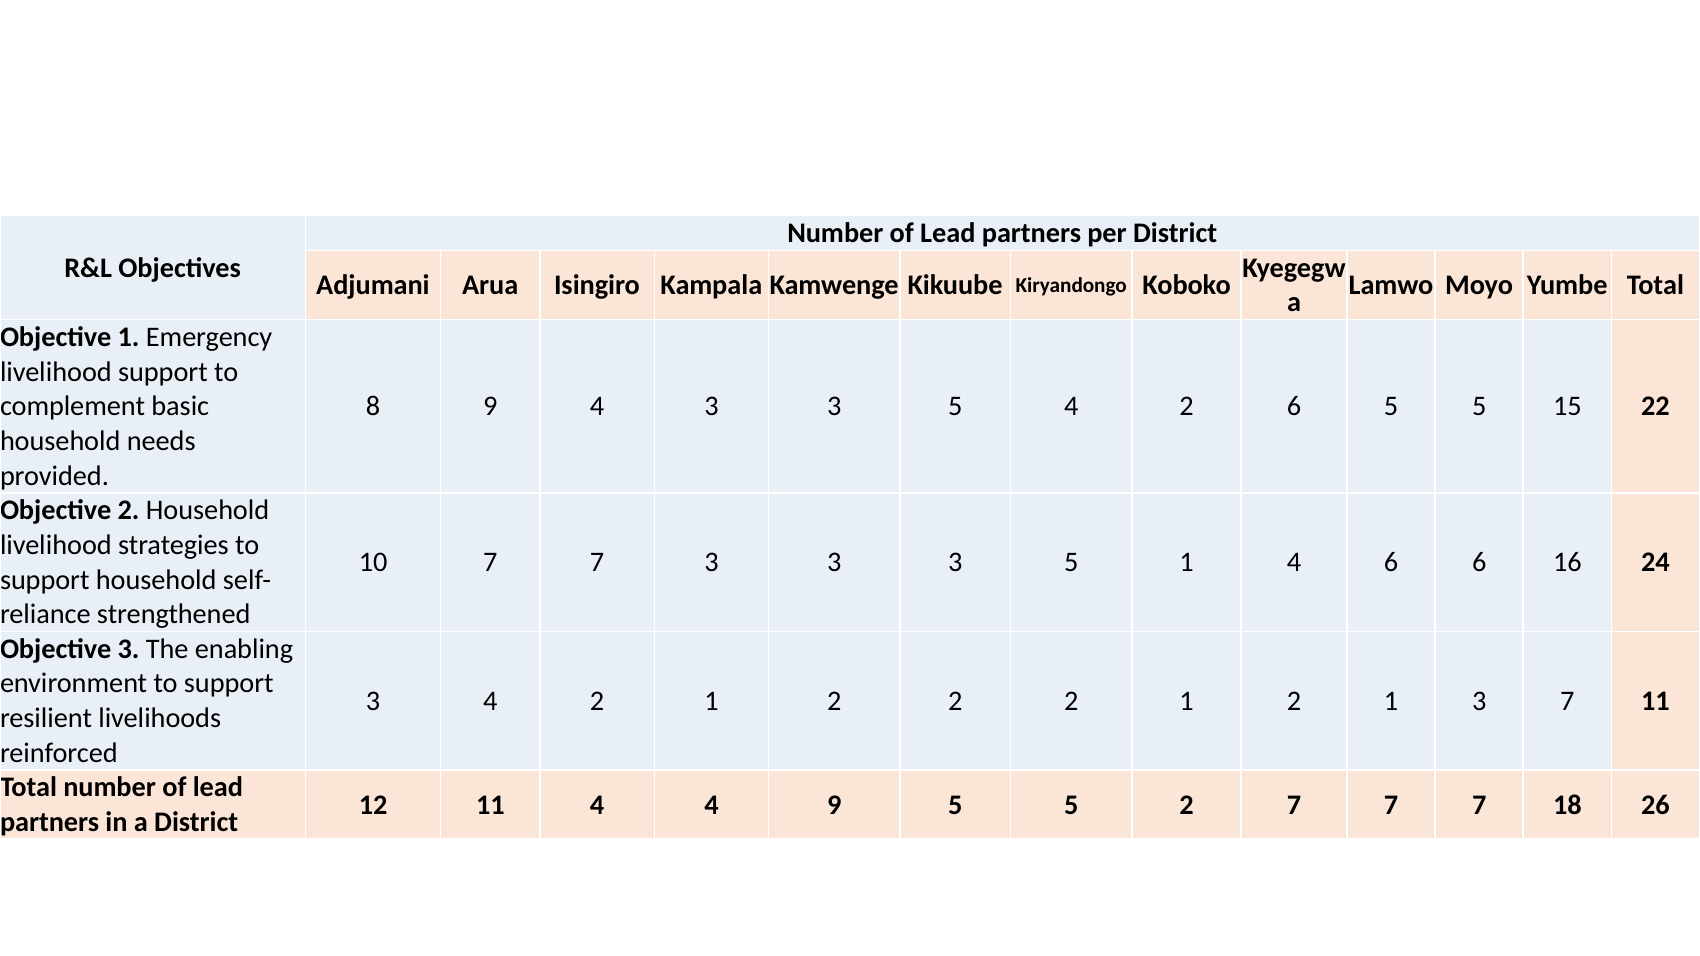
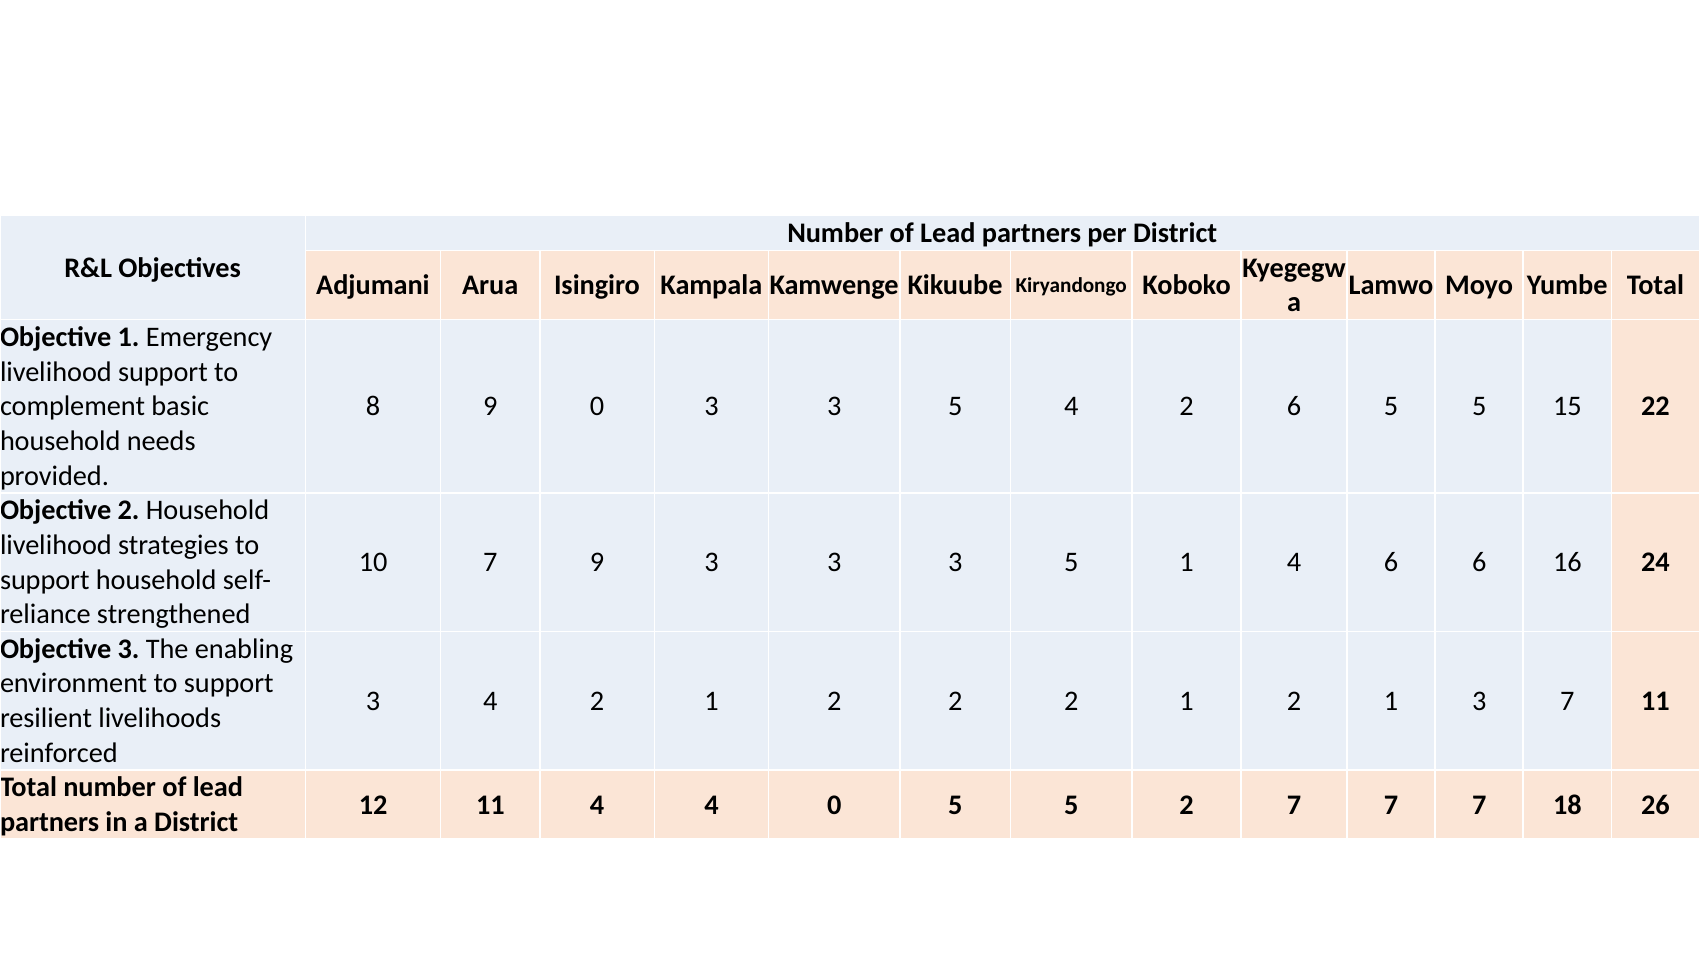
9 4: 4 -> 0
10 7 7: 7 -> 9
4 9: 9 -> 0
